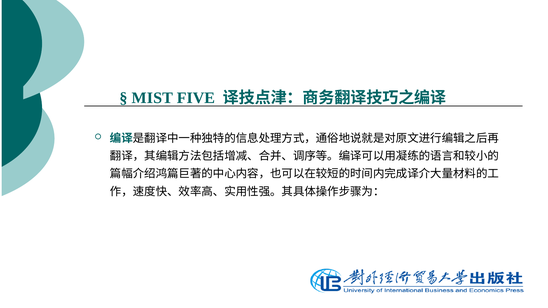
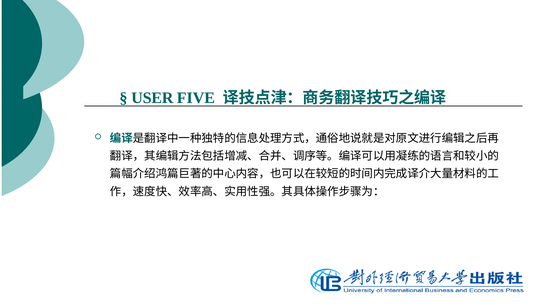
MIST: MIST -> USER
